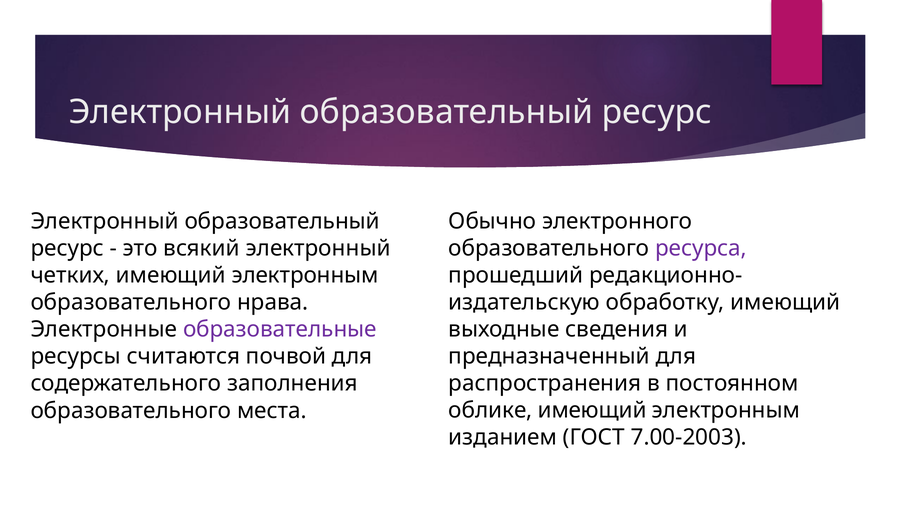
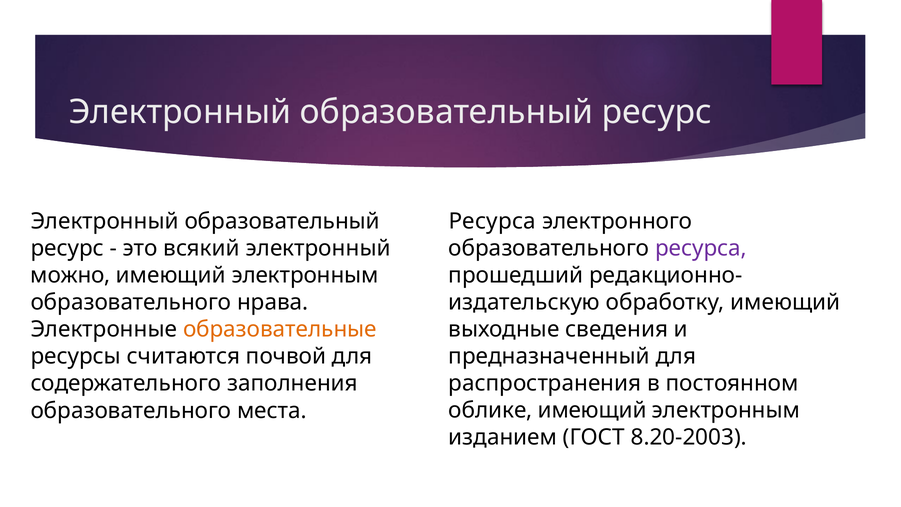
Обычно at (492, 221): Обычно -> Ресурса
четких: четких -> можно
образовательные colour: purple -> orange
7.00-2003: 7.00-2003 -> 8.20-2003
